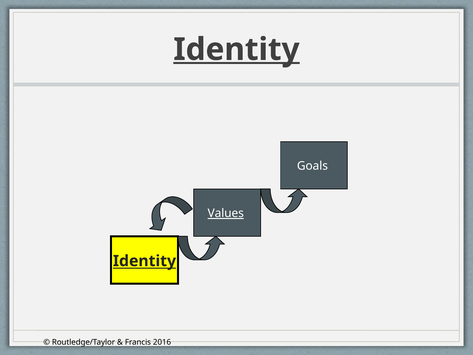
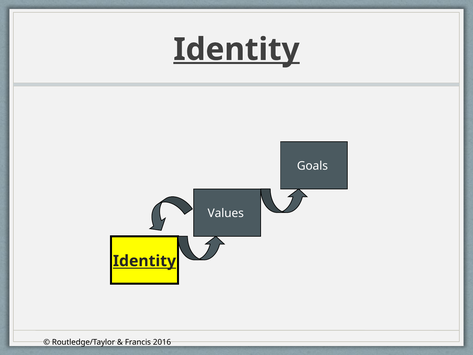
Values underline: present -> none
